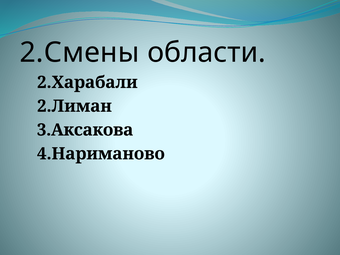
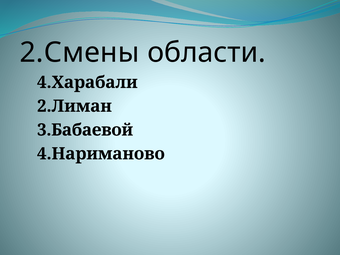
2.Харабали: 2.Харабали -> 4.Харабали
3.Аксакова: 3.Аксакова -> 3.Бабаевой
